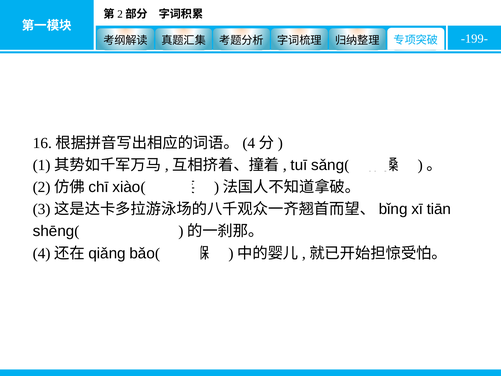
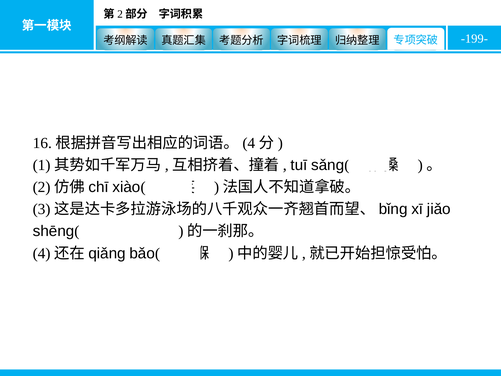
tiān: tiān -> jiǎo
